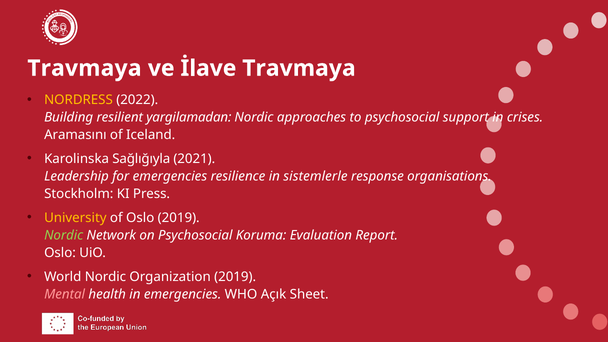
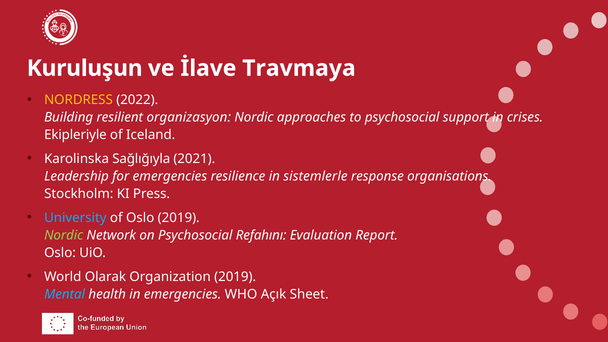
Travmaya at (84, 68): Travmaya -> Kuruluşun
yargilamadan: yargilamadan -> organizasyon
Aramasını: Aramasını -> Ekipleriyle
University colour: yellow -> light blue
Koruma: Koruma -> Refahını
World Nordic: Nordic -> Olarak
Mental colour: pink -> light blue
